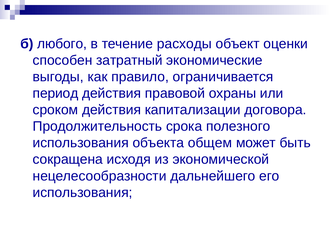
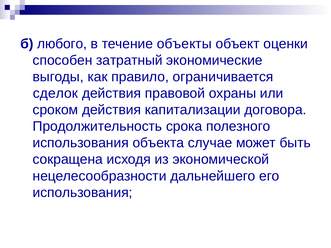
расходы: расходы -> объекты
период: период -> сделок
общем: общем -> случае
